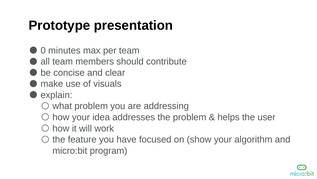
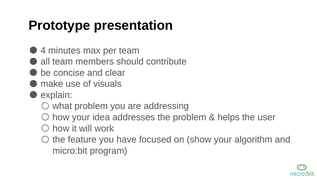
0: 0 -> 4
